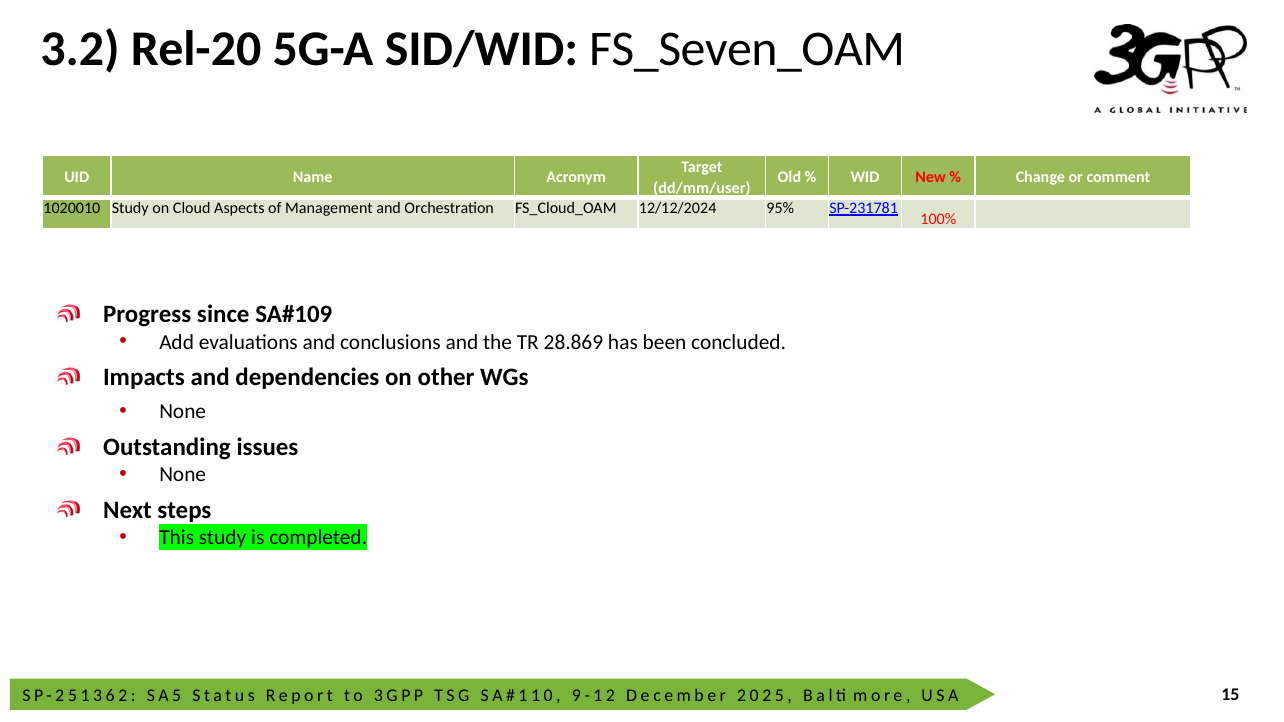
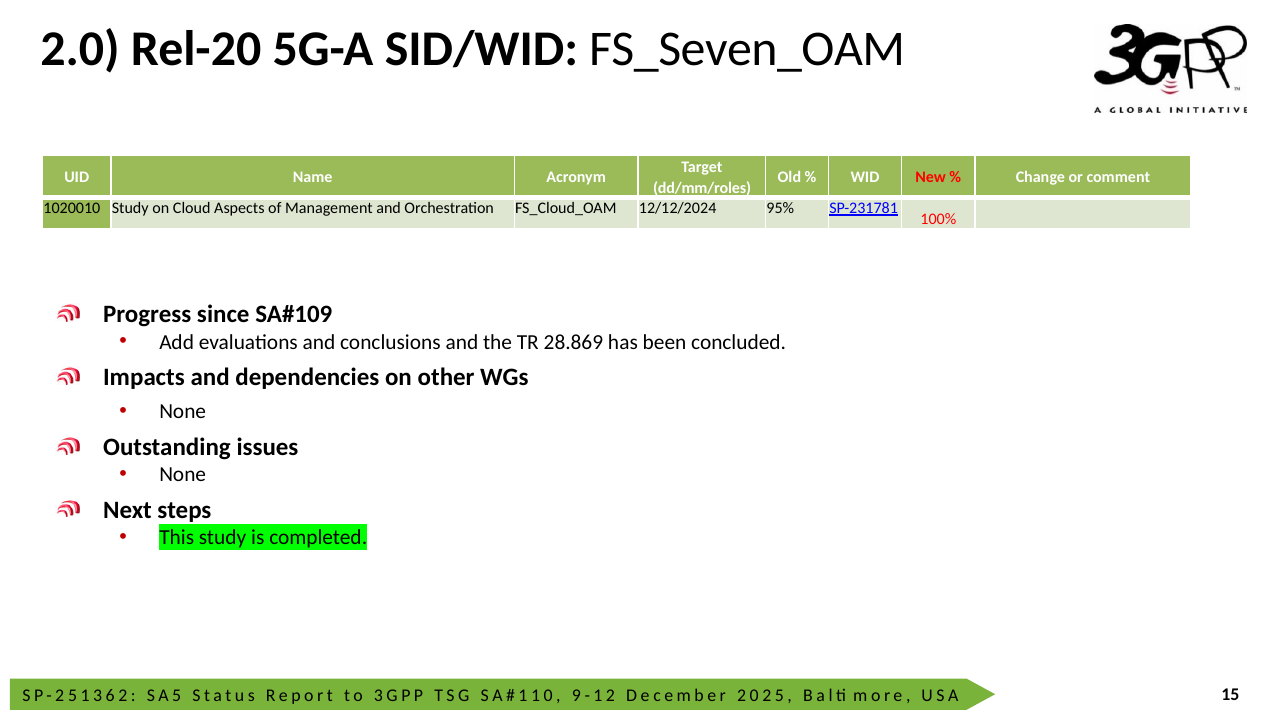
3.2: 3.2 -> 2.0
dd/mm/user: dd/mm/user -> dd/mm/roles
